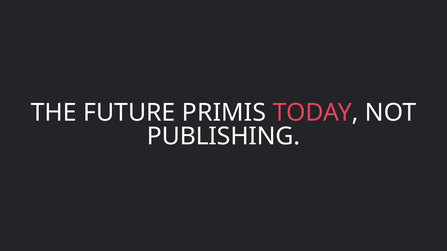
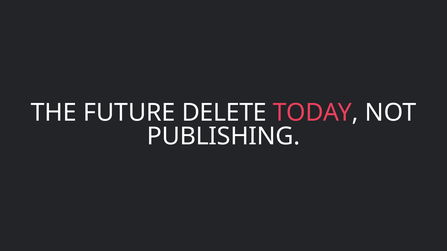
PRIMIS: PRIMIS -> DELETE
